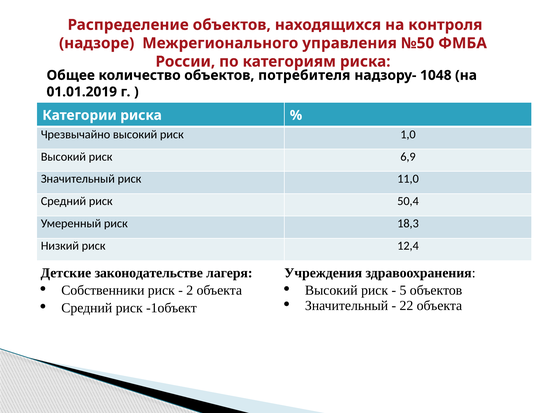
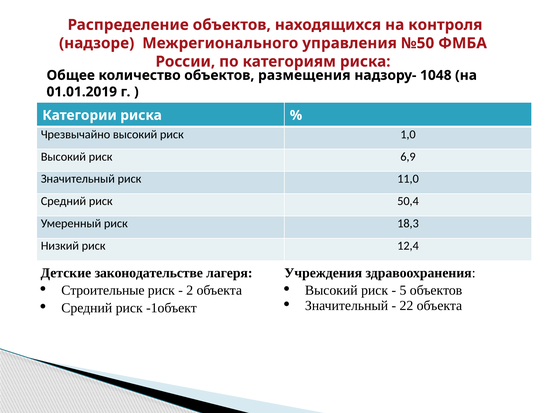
потребителя: потребителя -> размещения
Собственники: Собственники -> Строительные
